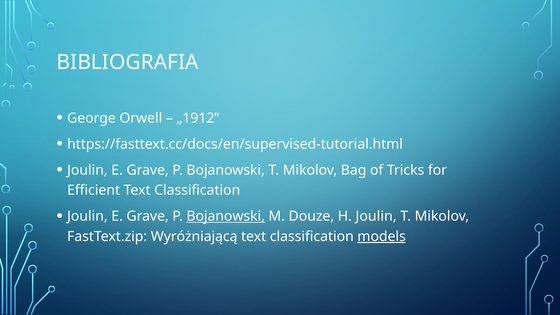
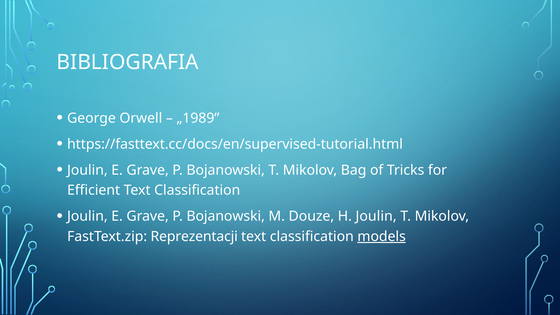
„1912: „1912 -> „1989
Bojanowski at (226, 216) underline: present -> none
Wyróżniającą: Wyróżniającą -> Reprezentacji
